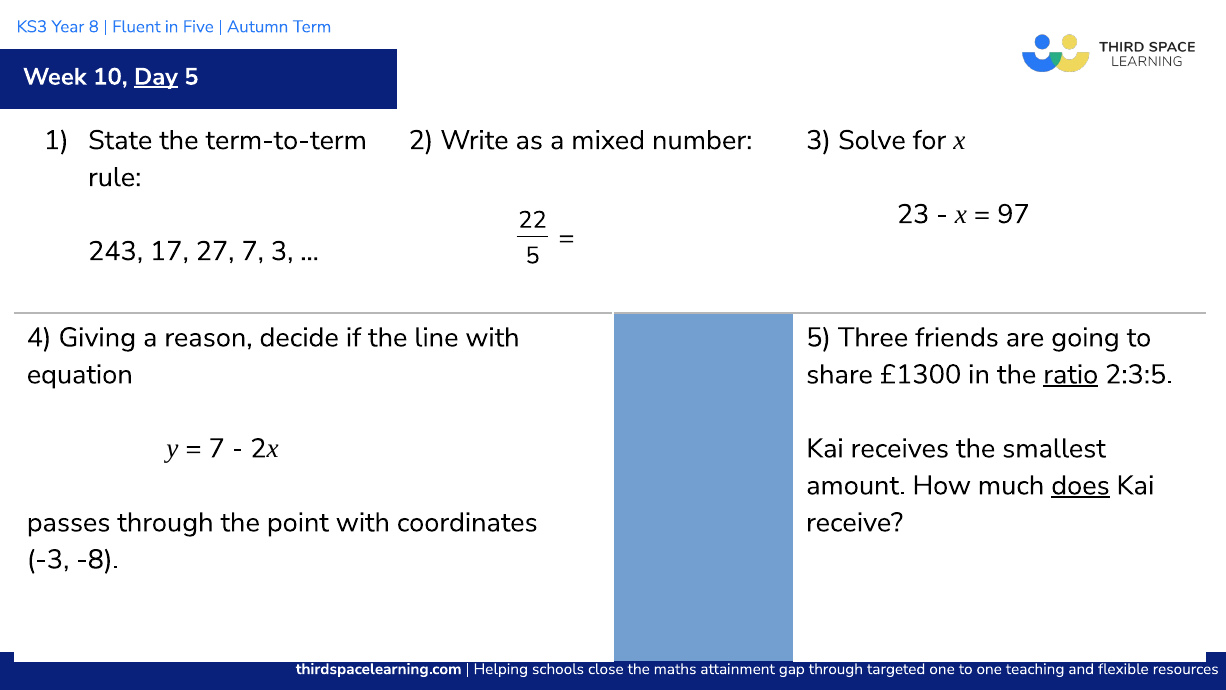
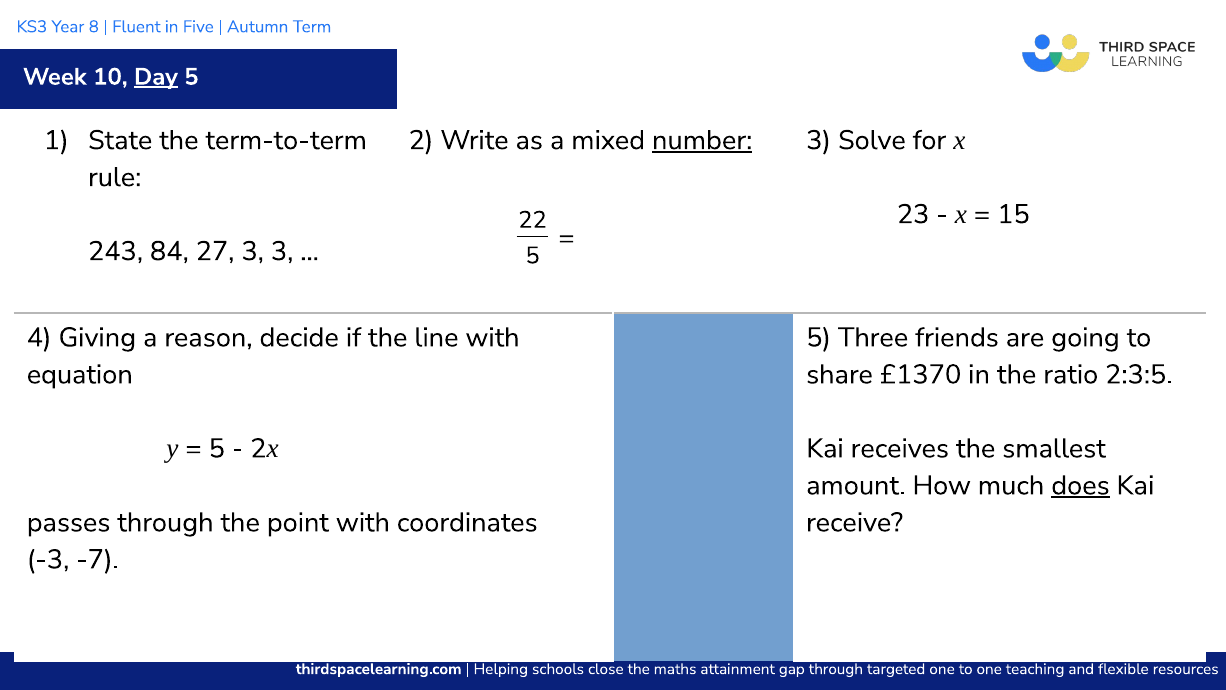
number underline: none -> present
97: 97 -> 15
17: 17 -> 84
27 7: 7 -> 3
£1300: £1300 -> £1370
ratio underline: present -> none
7 at (217, 448): 7 -> 5
-8: -8 -> -7
